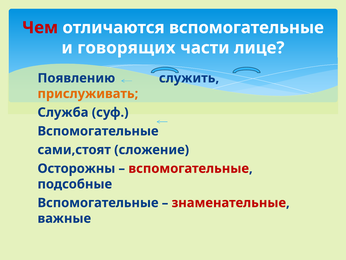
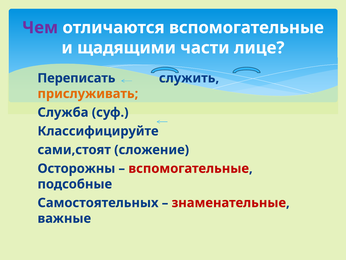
Чем colour: red -> purple
говорящих: говорящих -> щадящими
Появлению: Появлению -> Переписать
Вспомогательные at (98, 131): Вспомогательные -> Классифицируйте
Вспомогательные at (98, 202): Вспомогательные -> Самостоятельных
